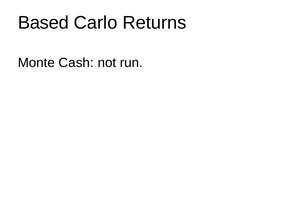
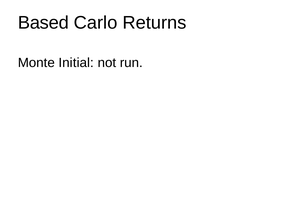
Cash: Cash -> Initial
